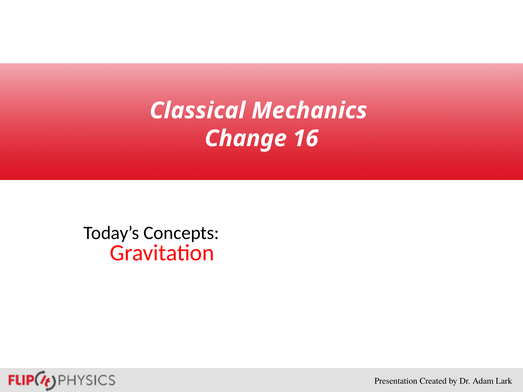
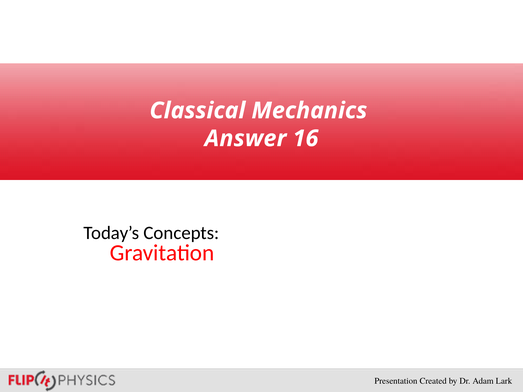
Change: Change -> Answer
